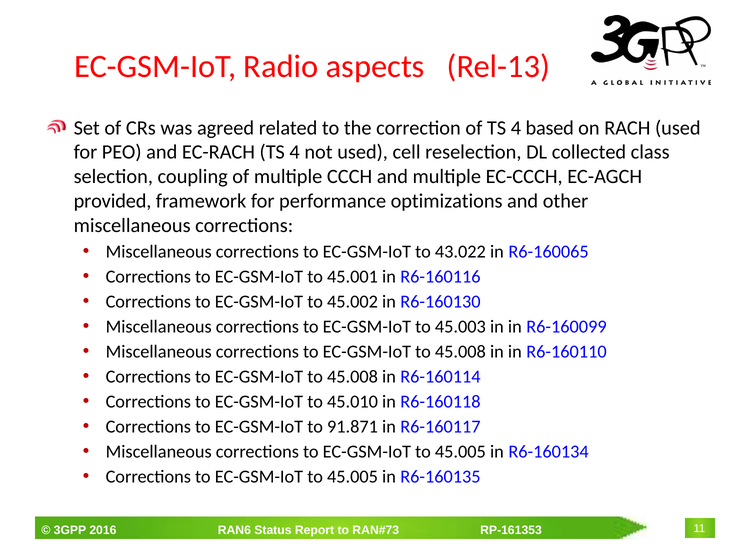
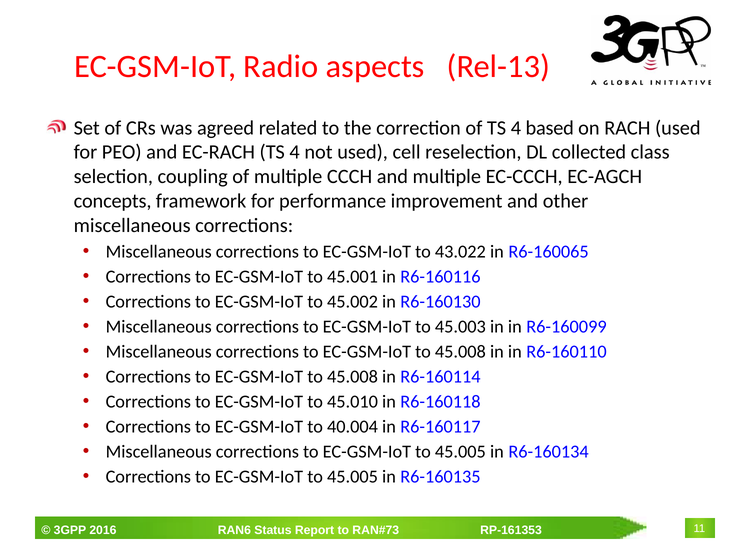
provided: provided -> concepts
optimizations: optimizations -> improvement
91.871: 91.871 -> 40.004
